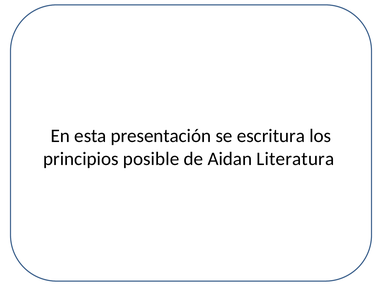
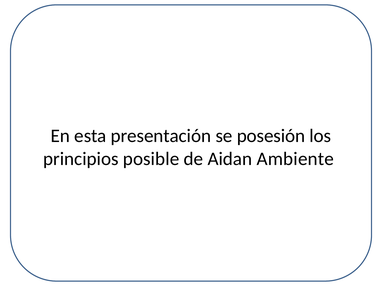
escritura: escritura -> posesión
Literatura: Literatura -> Ambiente
